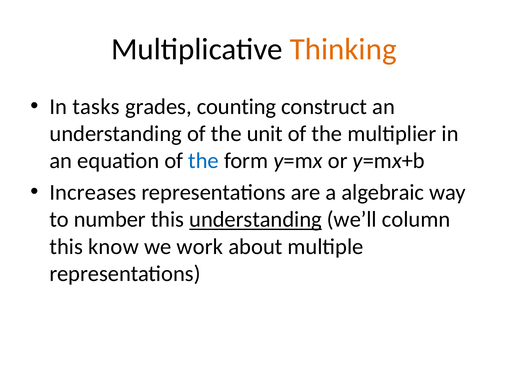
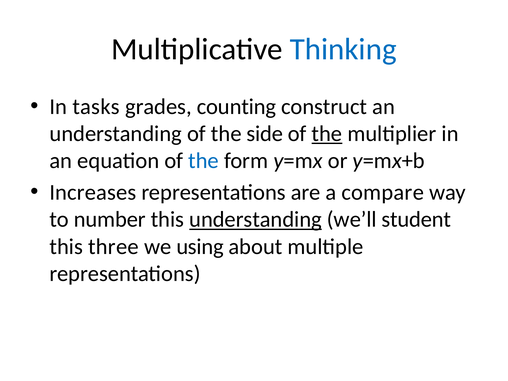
Thinking colour: orange -> blue
unit: unit -> side
the at (327, 134) underline: none -> present
algebraic: algebraic -> compare
column: column -> student
know: know -> three
work: work -> using
